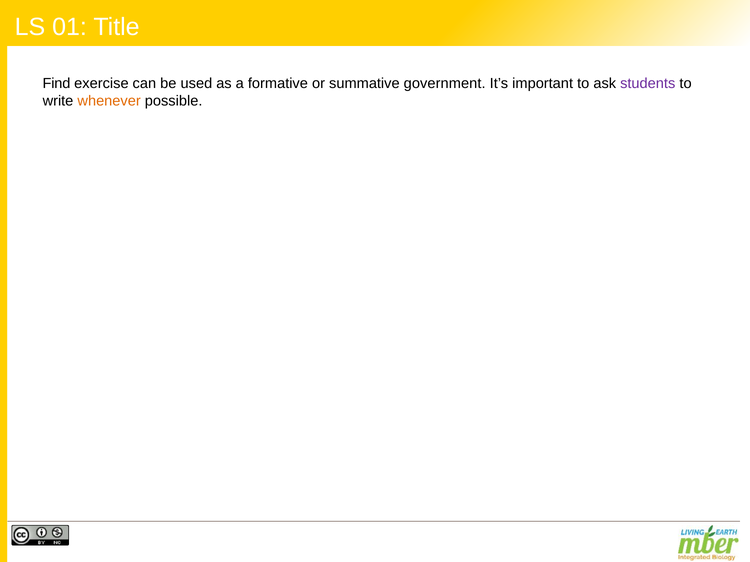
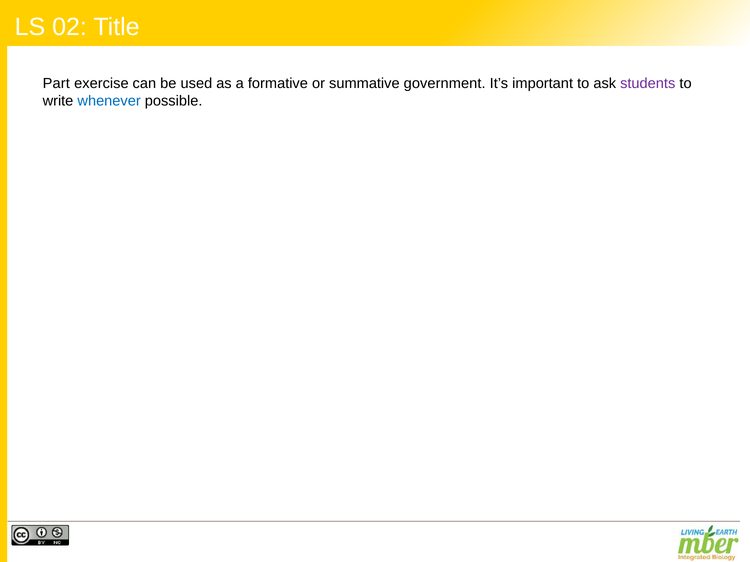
01: 01 -> 02
Find: Find -> Part
whenever colour: orange -> blue
